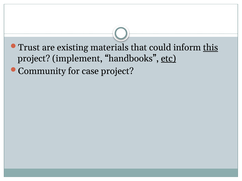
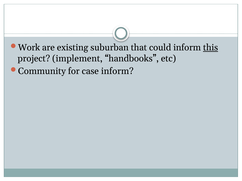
Trust: Trust -> Work
materials: materials -> suburban
etc underline: present -> none
case project: project -> inform
